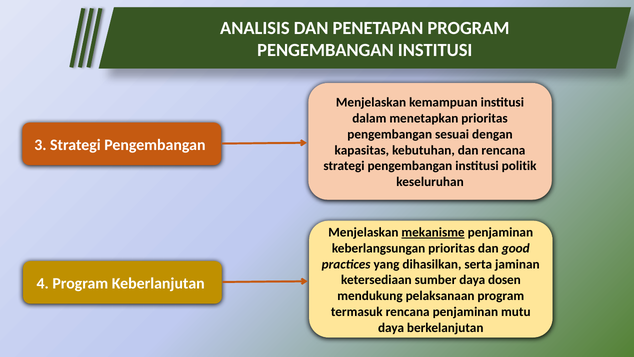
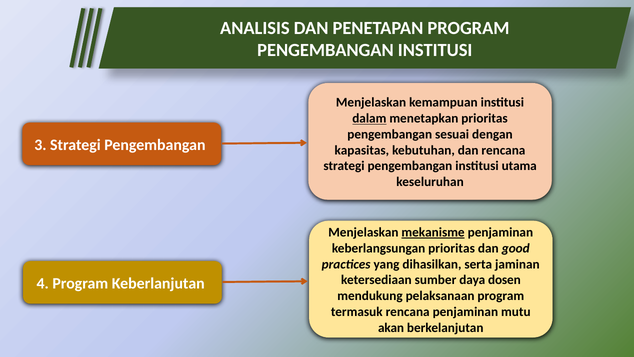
dalam underline: none -> present
politik: politik -> utama
daya at (391, 327): daya -> akan
